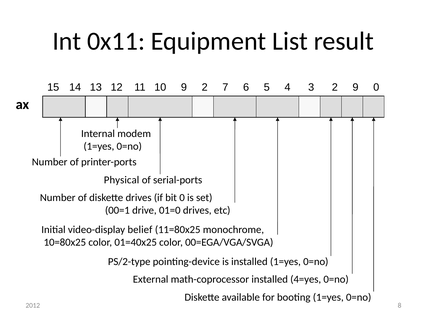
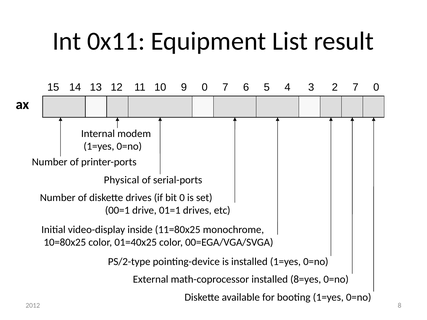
9 2: 2 -> 0
2 9: 9 -> 7
01=0: 01=0 -> 01=1
belief: belief -> inside
4=yes: 4=yes -> 8=yes
